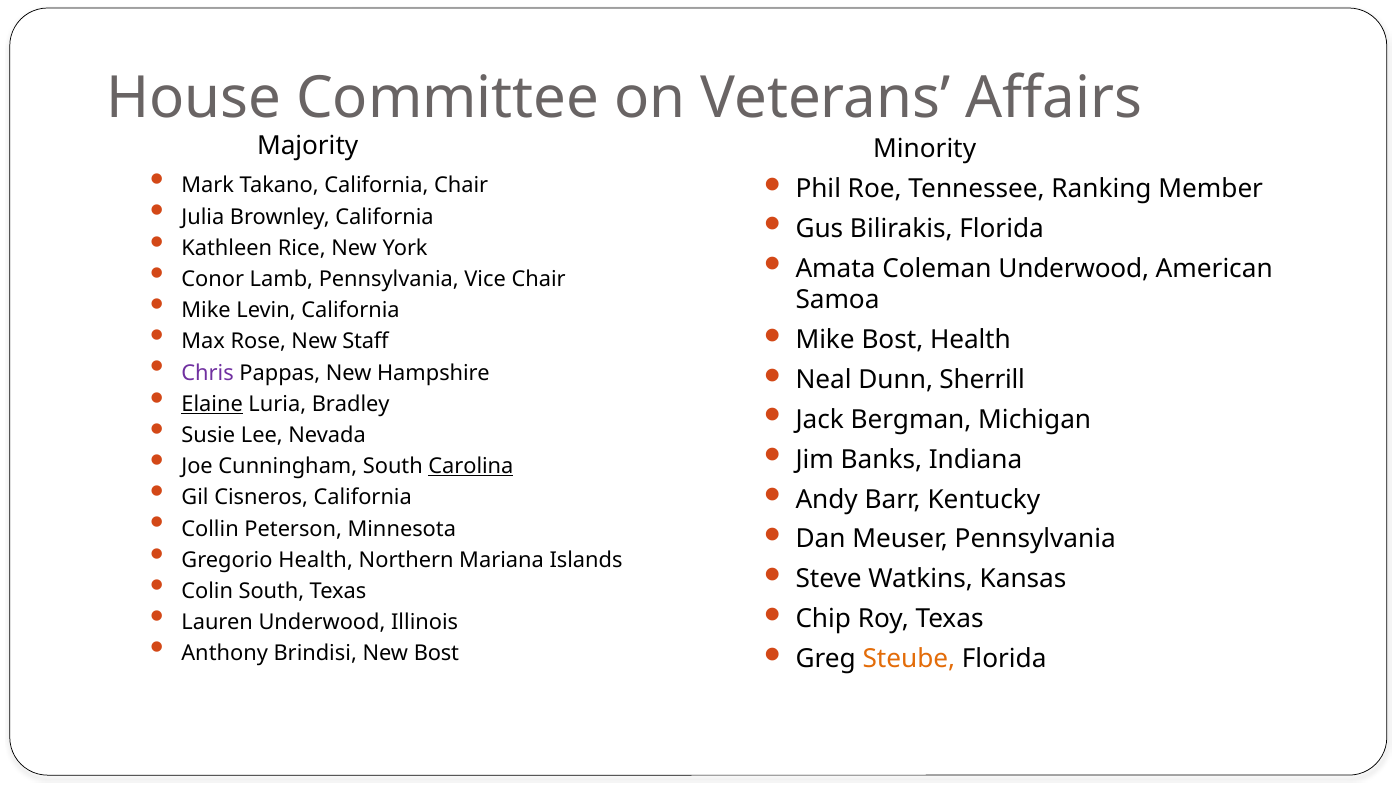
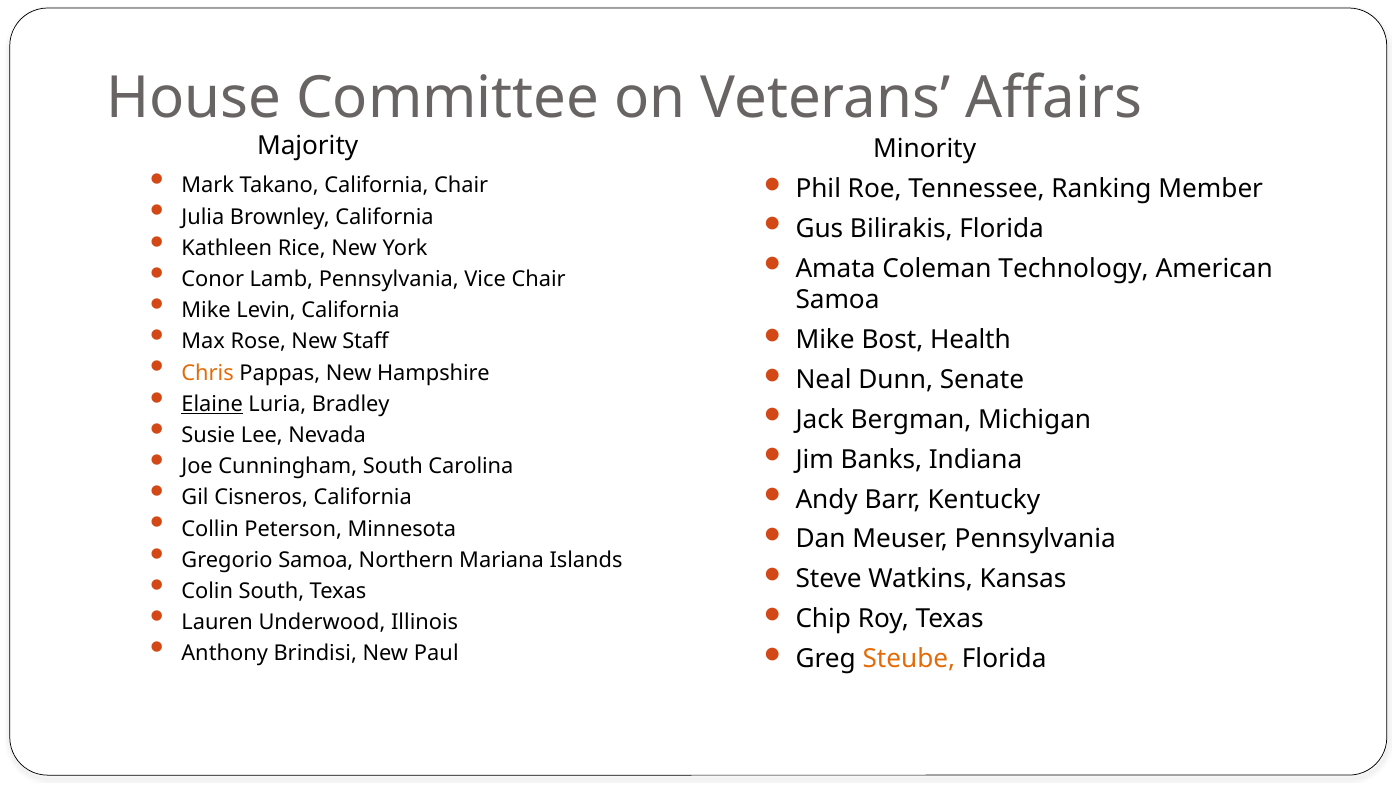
Coleman Underwood: Underwood -> Technology
Chris colour: purple -> orange
Sherrill: Sherrill -> Senate
Carolina underline: present -> none
Gregorio Health: Health -> Samoa
New Bost: Bost -> Paul
